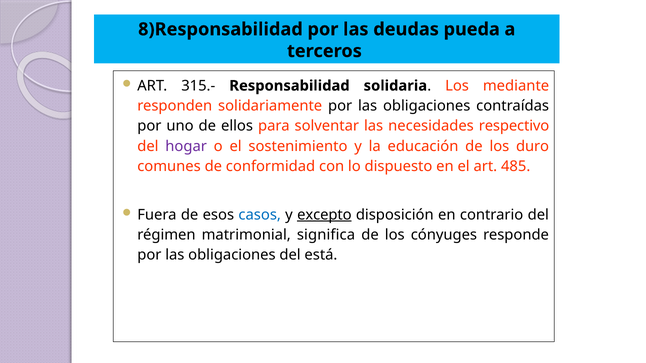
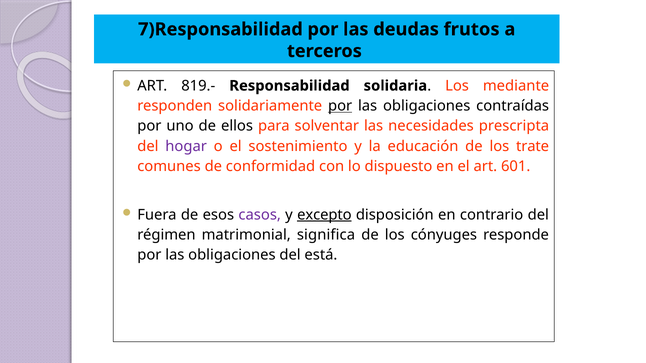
8)Responsabilidad: 8)Responsabilidad -> 7)Responsabilidad
pueda: pueda -> frutos
315.-: 315.- -> 819.-
por at (340, 106) underline: none -> present
respectivo: respectivo -> prescripta
duro: duro -> trate
485: 485 -> 601
casos colour: blue -> purple
